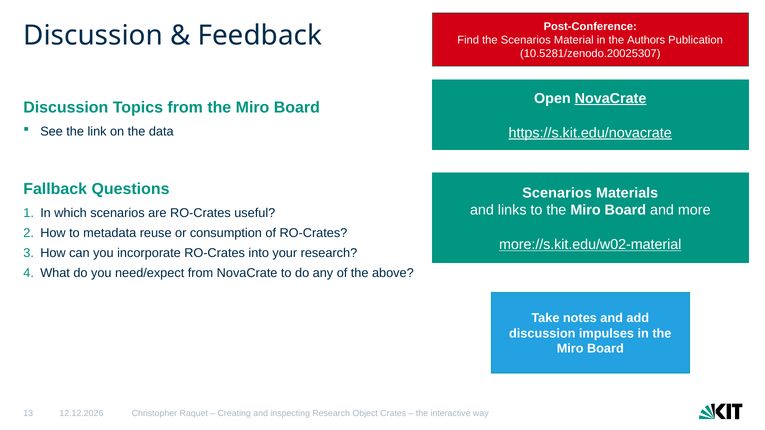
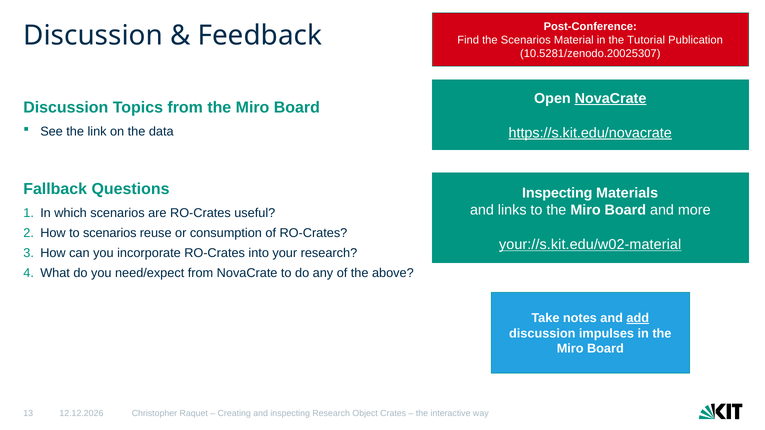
Authors: Authors -> Tutorial
Scenarios at (557, 193): Scenarios -> Inspecting
to metadata: metadata -> scenarios
more://s.kit.edu/w02-material: more://s.kit.edu/w02-material -> your://s.kit.edu/w02-material
add underline: none -> present
